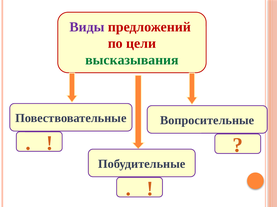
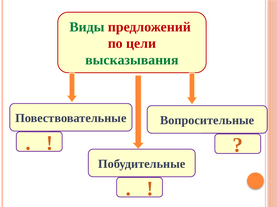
Виды colour: purple -> green
